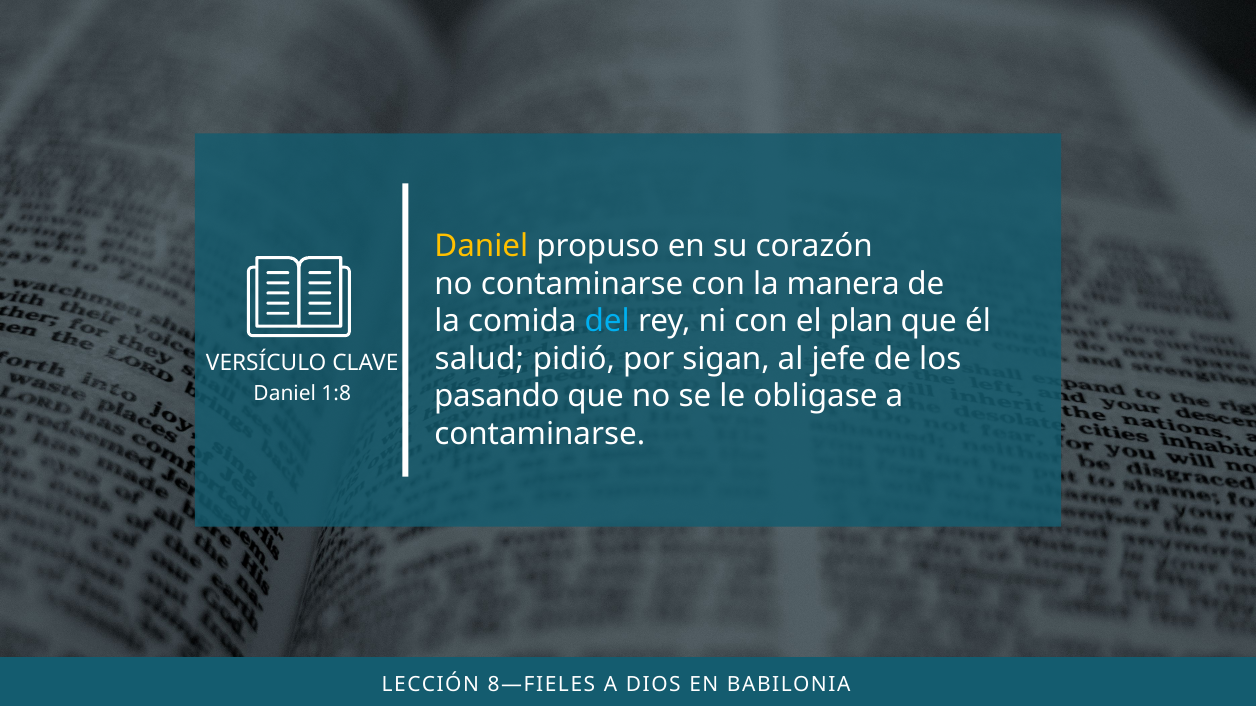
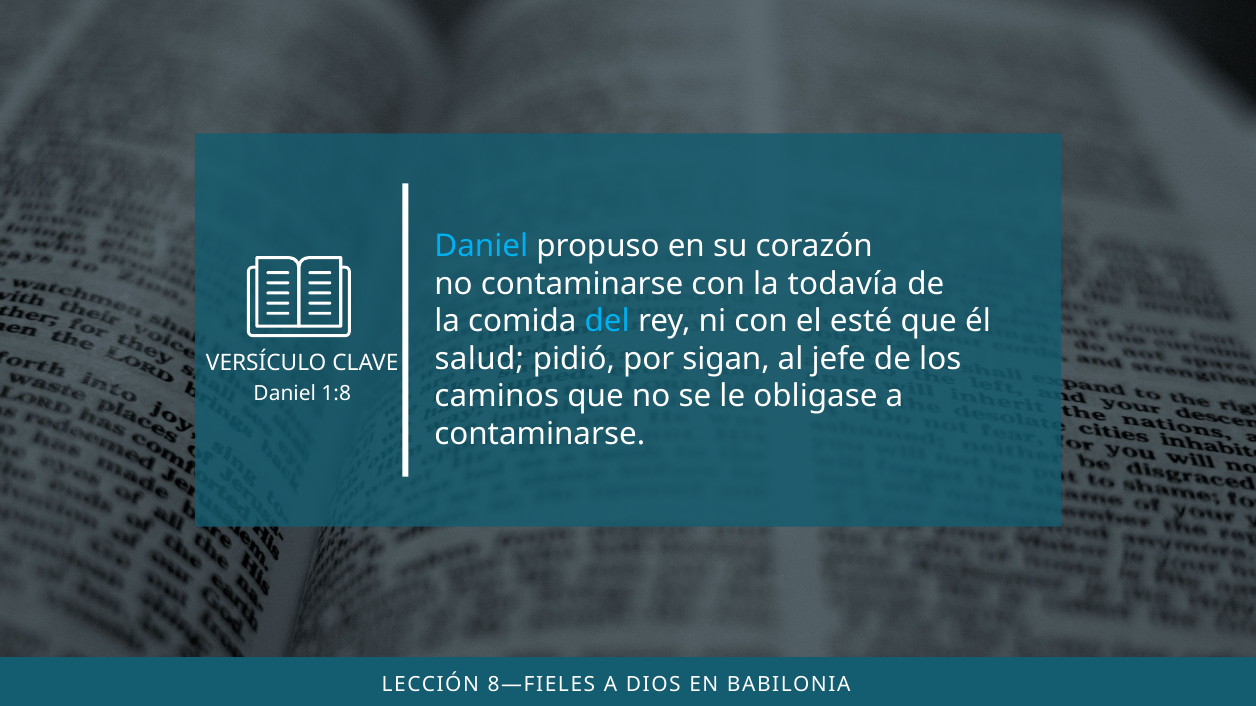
Daniel at (481, 246) colour: yellow -> light blue
manera: manera -> todavía
plan: plan -> esté
pasando: pasando -> caminos
